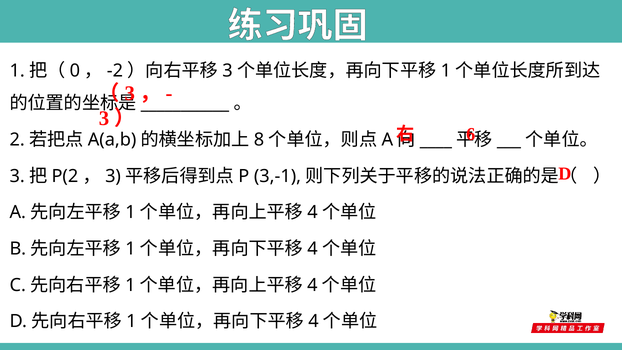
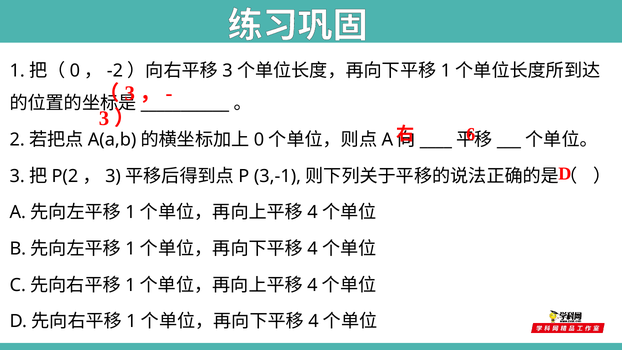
8 at (259, 140): 8 -> 0
